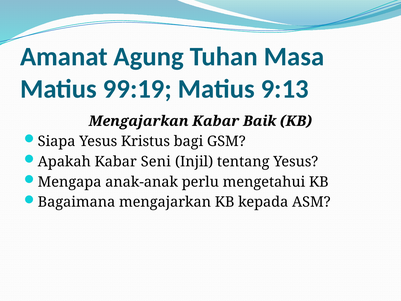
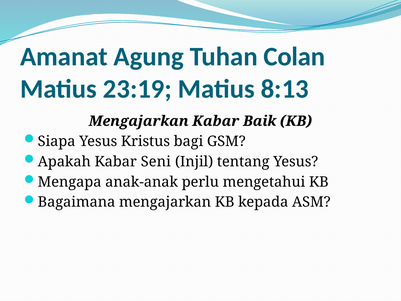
Masa: Masa -> Colan
99:19: 99:19 -> 23:19
9:13: 9:13 -> 8:13
